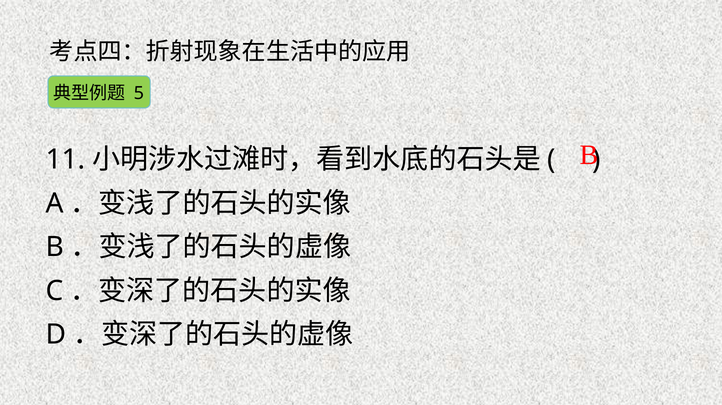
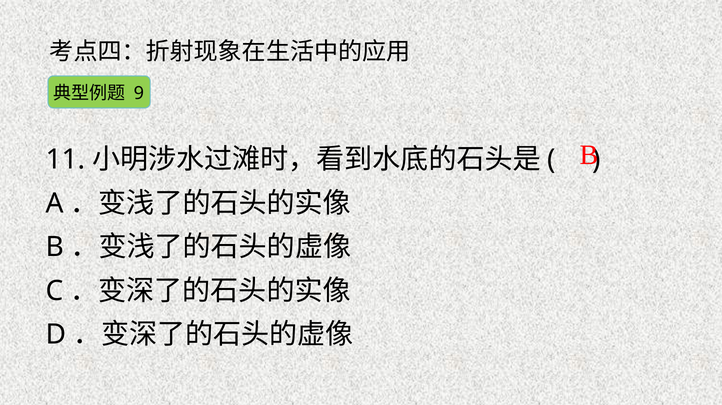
5: 5 -> 9
